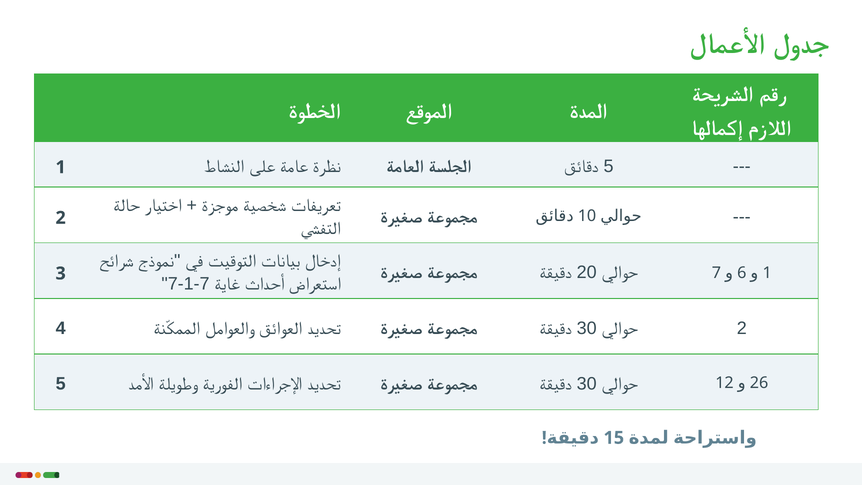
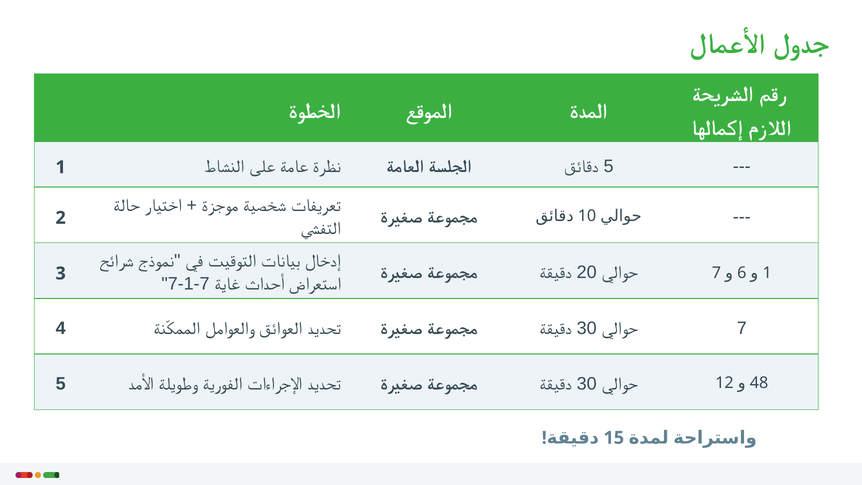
2 at (742, 328): 2 -> 7
26: 26 -> 48
